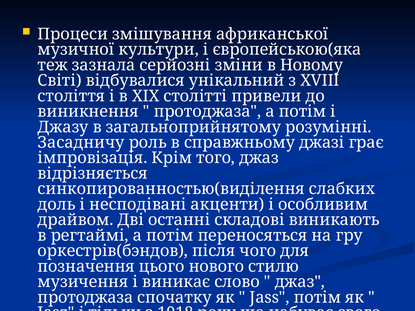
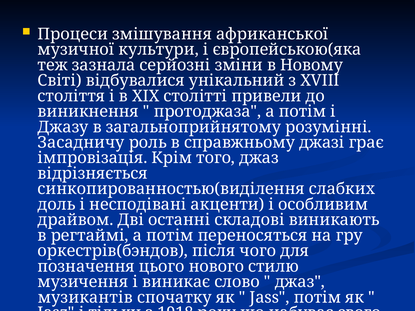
протоджаза at (85, 298): протоджаза -> музикантів
